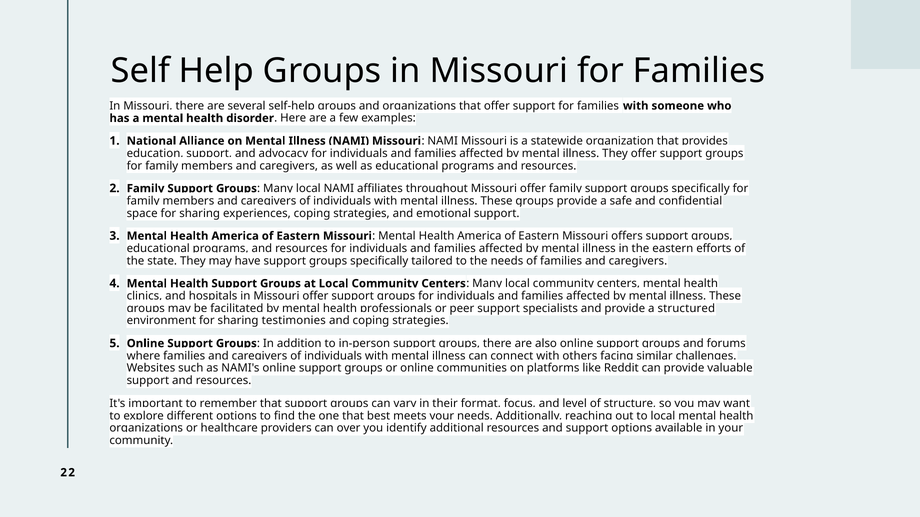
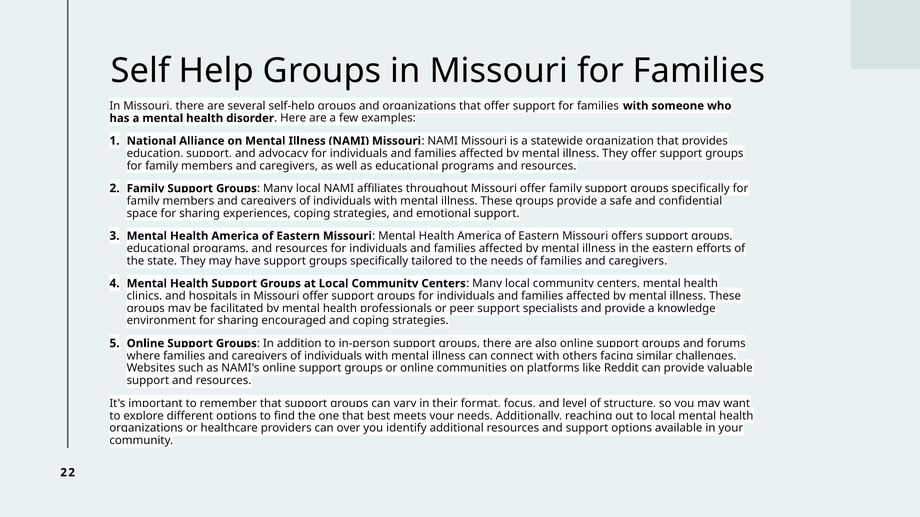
structured: structured -> knowledge
testimonies: testimonies -> encouraged
